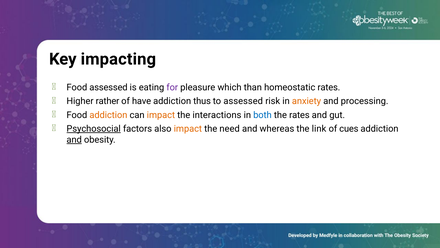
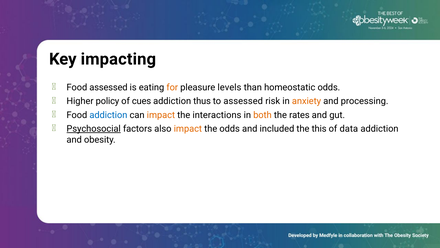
for colour: purple -> orange
which: which -> levels
homeostatic rates: rates -> odds
rather: rather -> policy
have: have -> cues
addiction at (108, 115) colour: orange -> blue
both colour: blue -> orange
the need: need -> odds
whereas: whereas -> included
link: link -> this
cues: cues -> data
and at (74, 140) underline: present -> none
